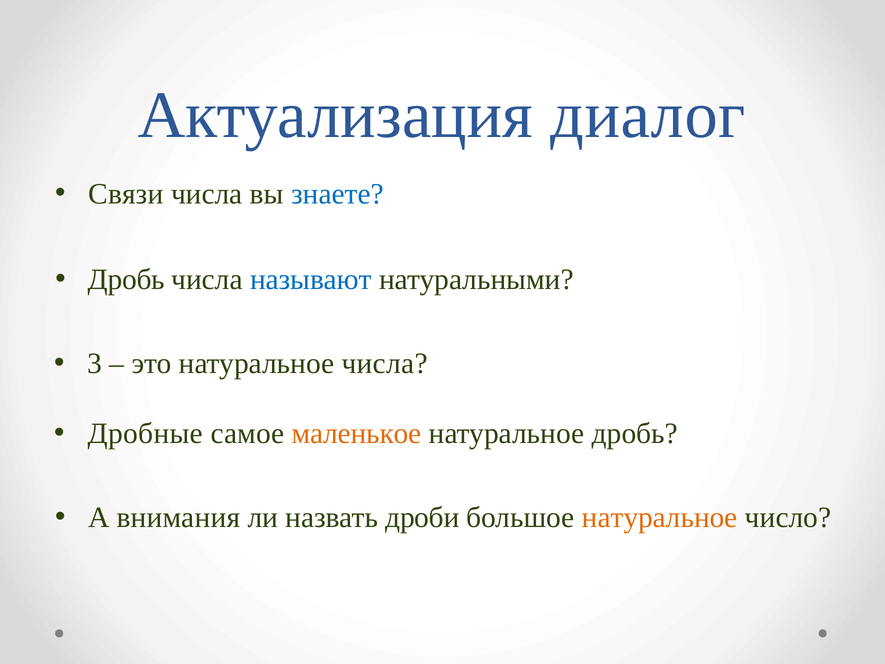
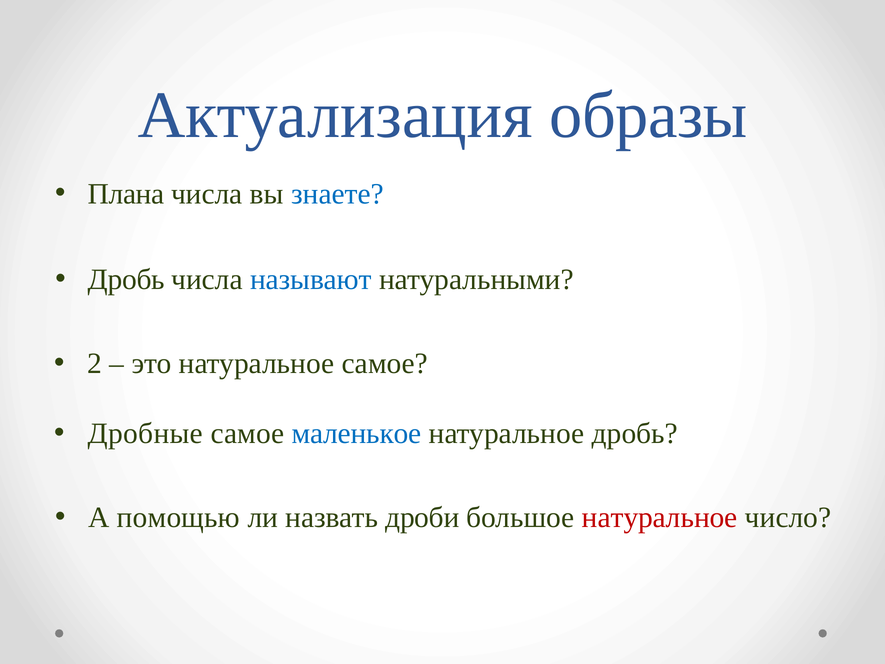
диалог: диалог -> образы
Связи: Связи -> Плана
3: 3 -> 2
натуральное числа: числа -> самое
маленькое colour: orange -> blue
внимания: внимания -> помощью
натуральное at (660, 517) colour: orange -> red
